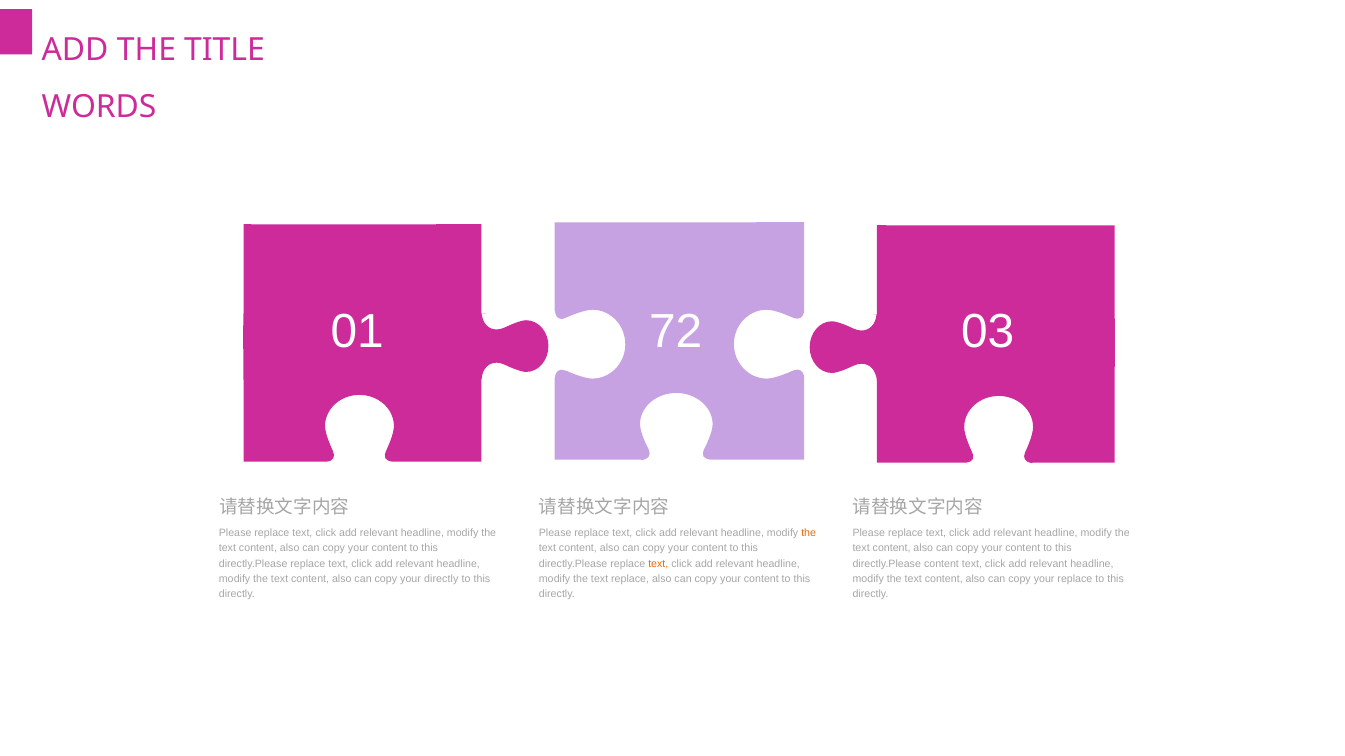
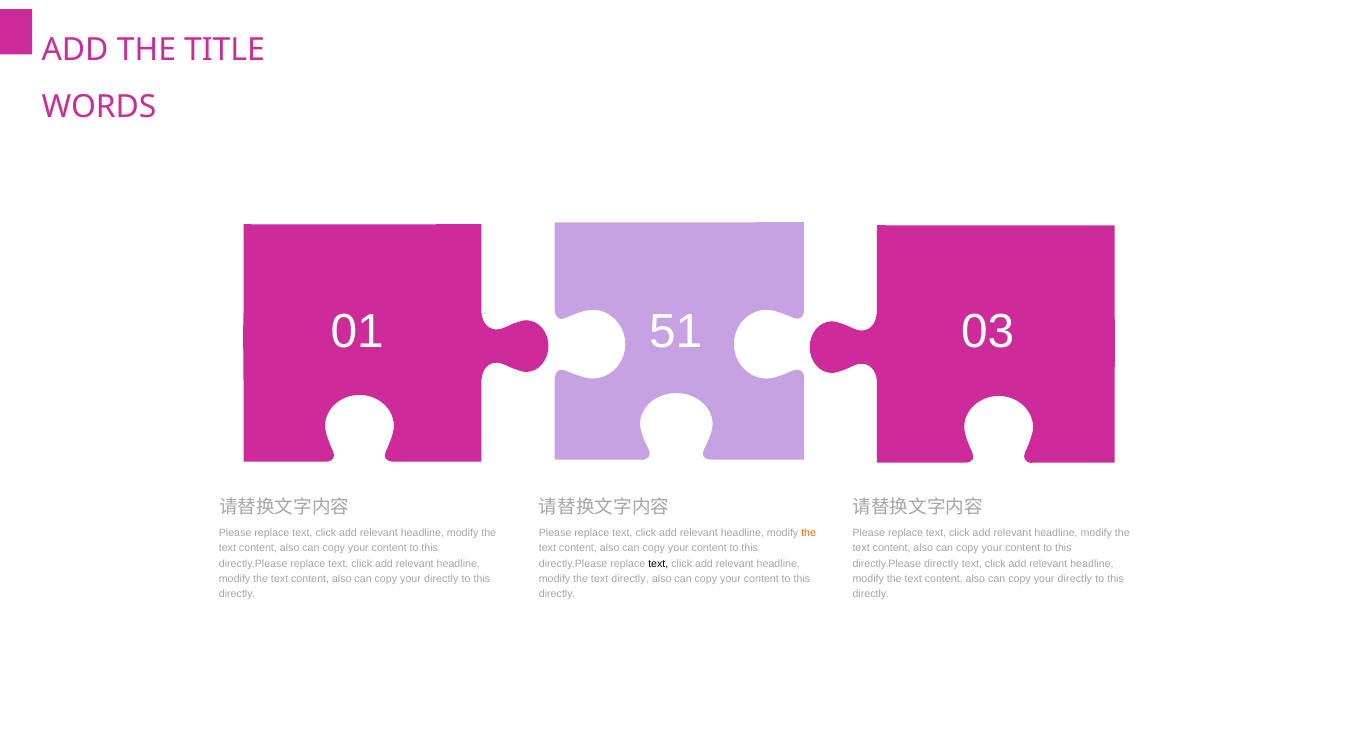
72: 72 -> 51
text at (658, 564) colour: orange -> black
directly.Please content: content -> directly
text replace: replace -> directly
replace at (1075, 579): replace -> directly
